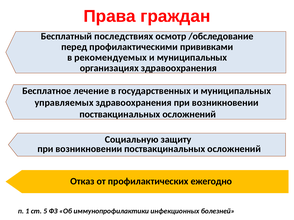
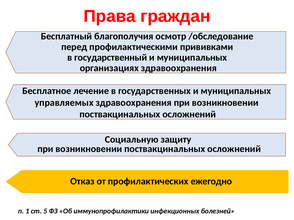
последствиях: последствиях -> благополучия
рекомендуемых: рекомендуемых -> государственный
